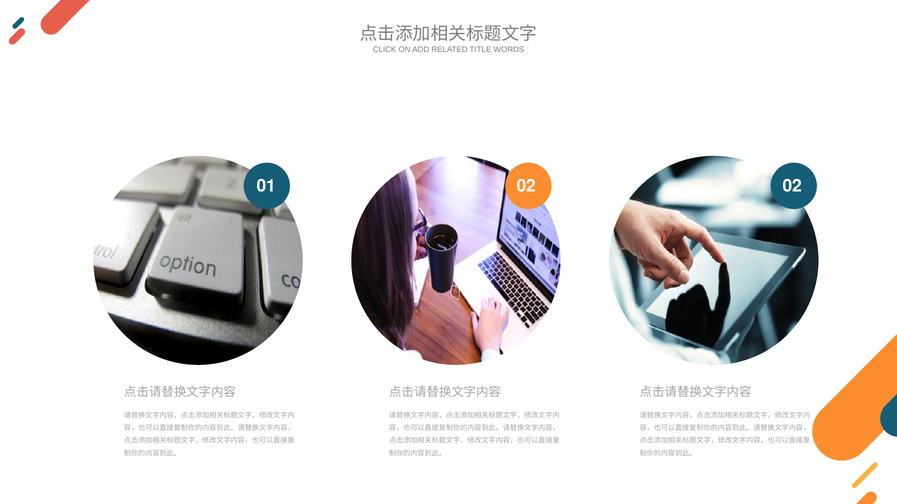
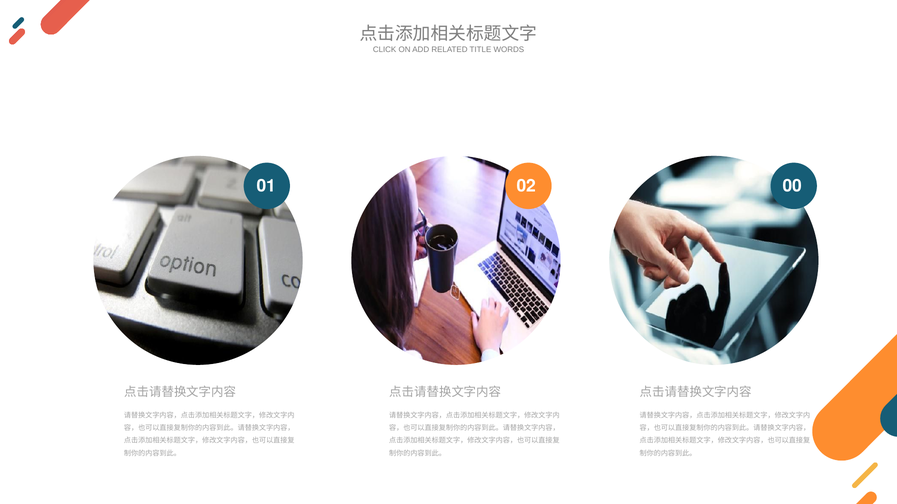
02 02: 02 -> 00
